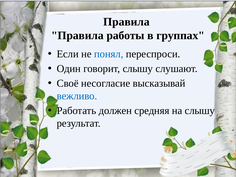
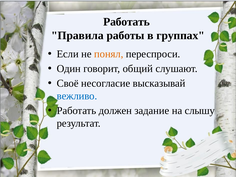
Правила at (126, 22): Правила -> Работать
понял colour: blue -> orange
говорит слышу: слышу -> общий
средняя: средняя -> задание
